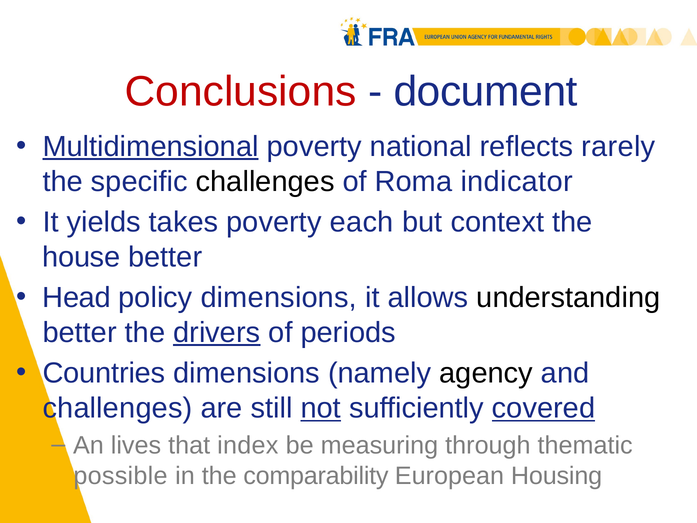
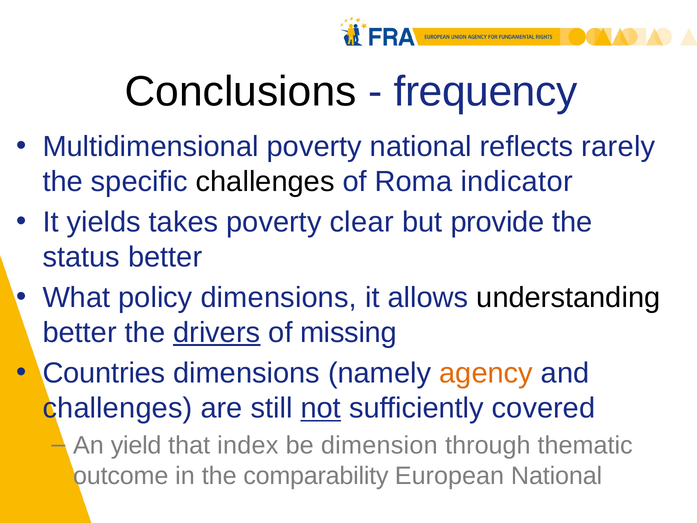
Conclusions colour: red -> black
document: document -> frequency
Multidimensional underline: present -> none
each: each -> clear
context: context -> provide
house: house -> status
Head: Head -> What
periods: periods -> missing
agency colour: black -> orange
covered underline: present -> none
lives: lives -> yield
measuring: measuring -> dimension
possible: possible -> outcome
European Housing: Housing -> National
